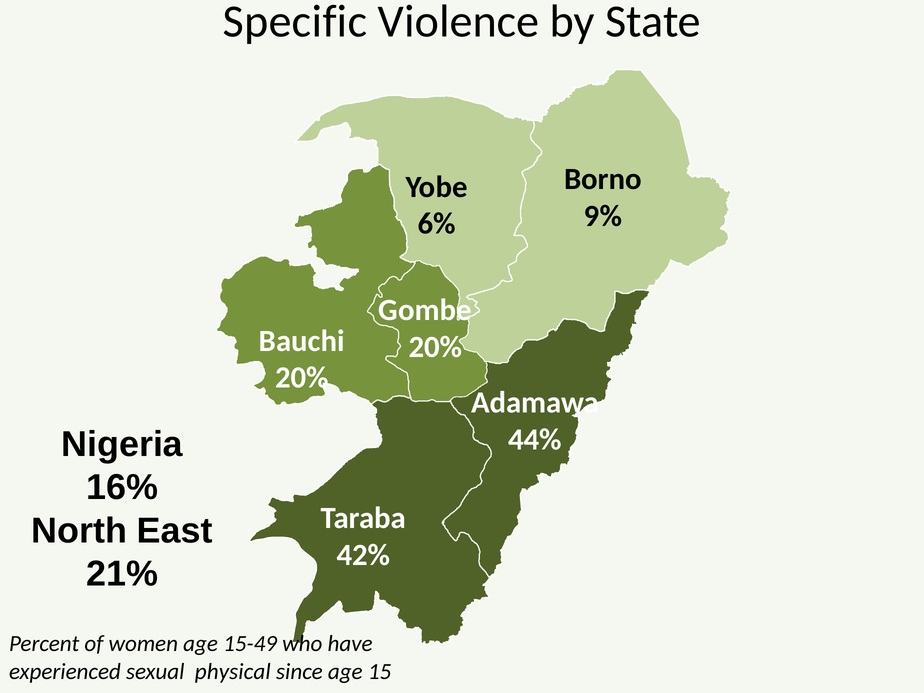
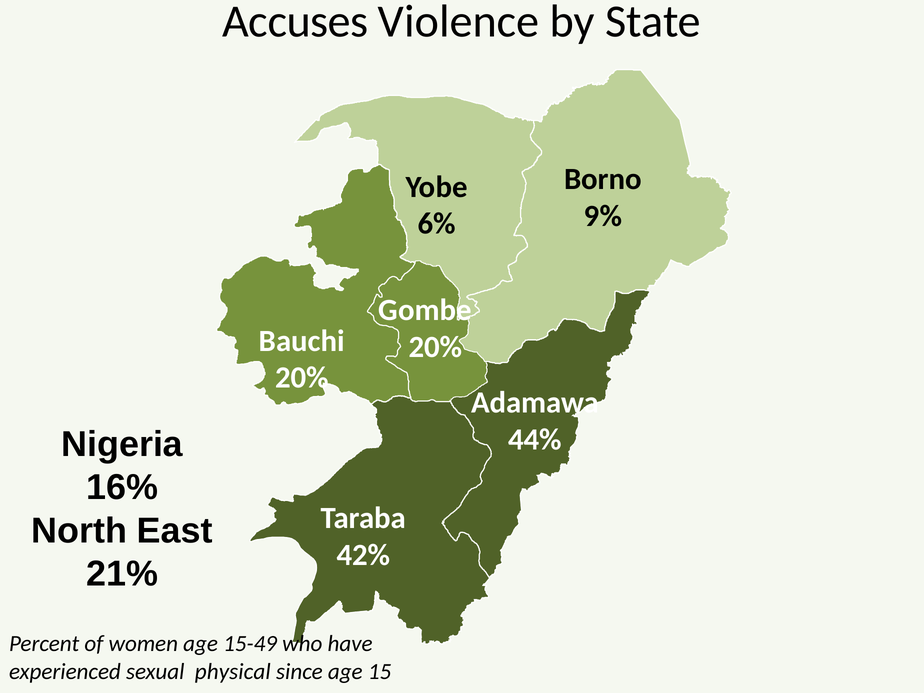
Specific: Specific -> Accuses
